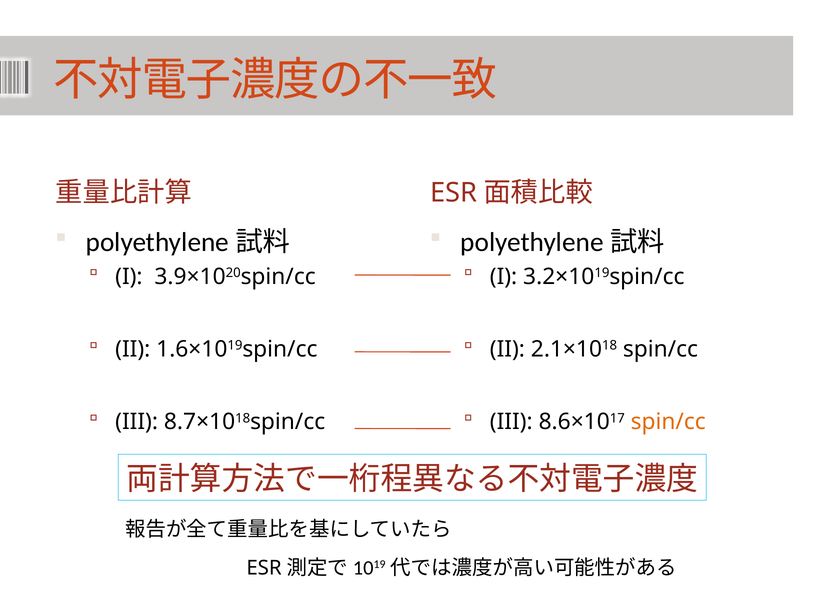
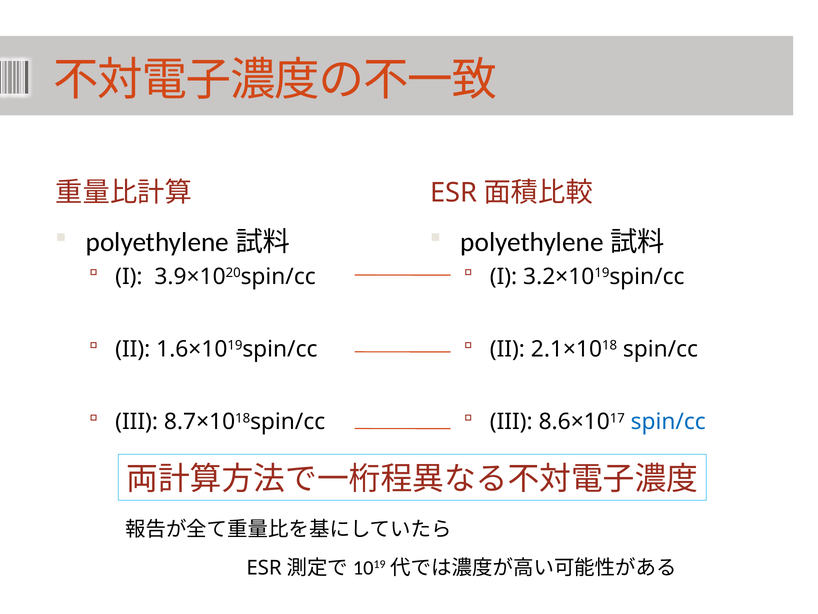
spin/cc at (668, 421) colour: orange -> blue
